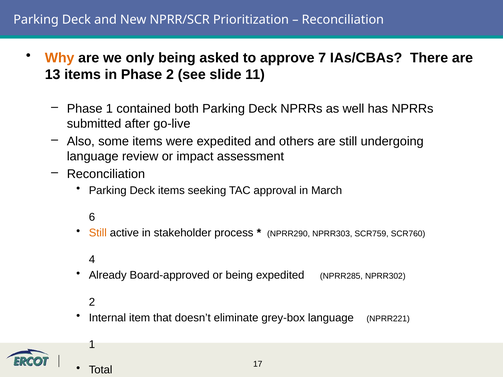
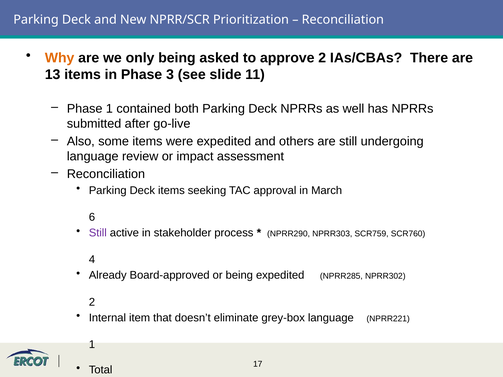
approve 7: 7 -> 2
Phase 2: 2 -> 3
Still at (98, 233) colour: orange -> purple
